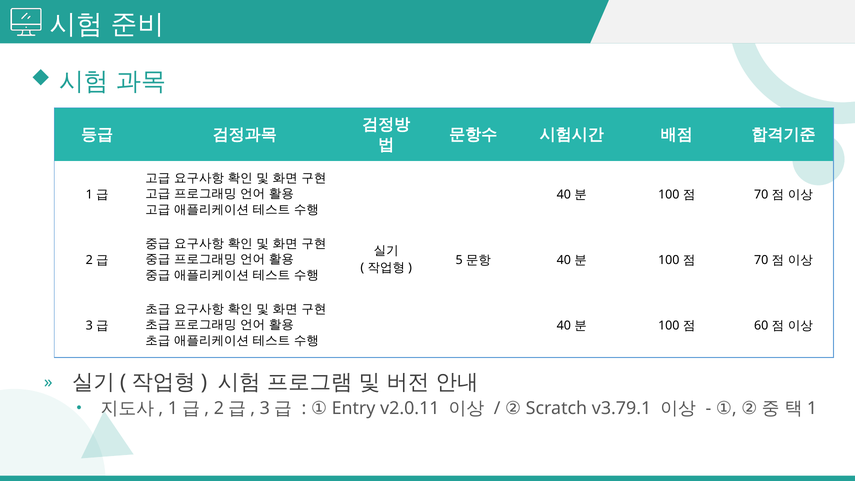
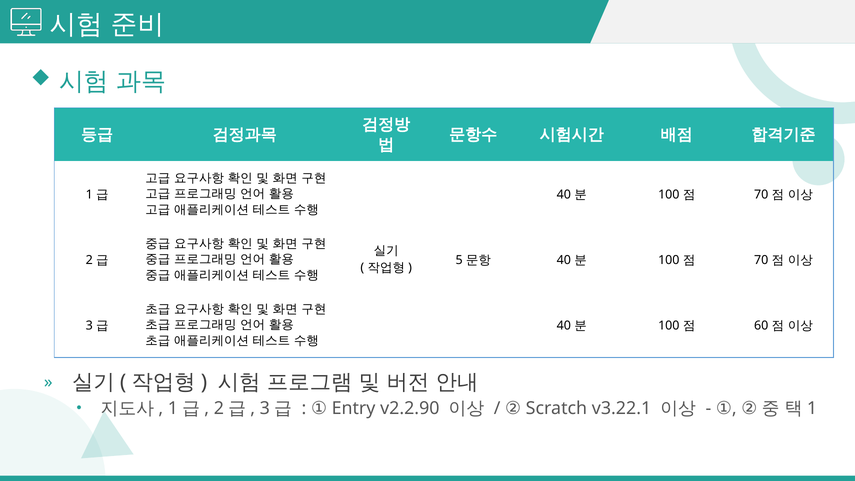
v3.79.1: v3.79.1 -> v3.22.1
v2.0.11: v2.0.11 -> v2.2.90
